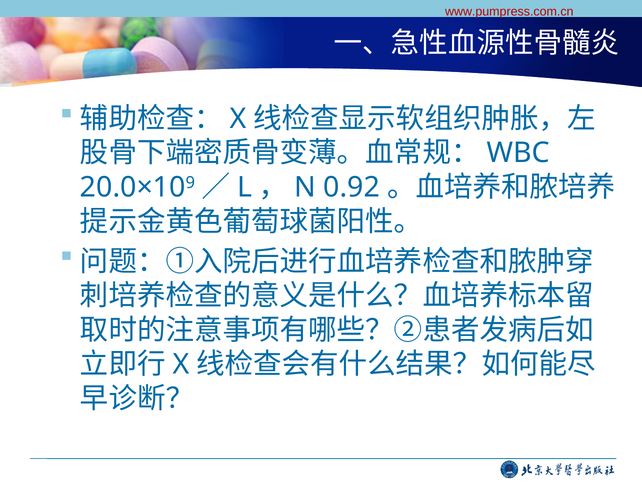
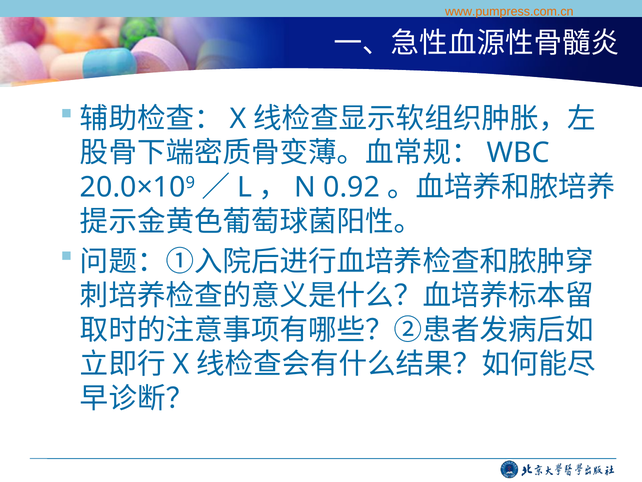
www.pumpress.com.cn colour: red -> orange
